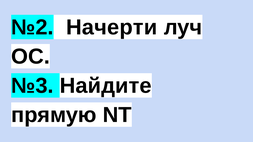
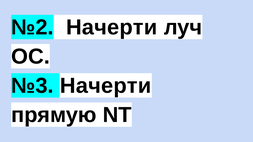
№3 Найдите: Найдите -> Начерти
